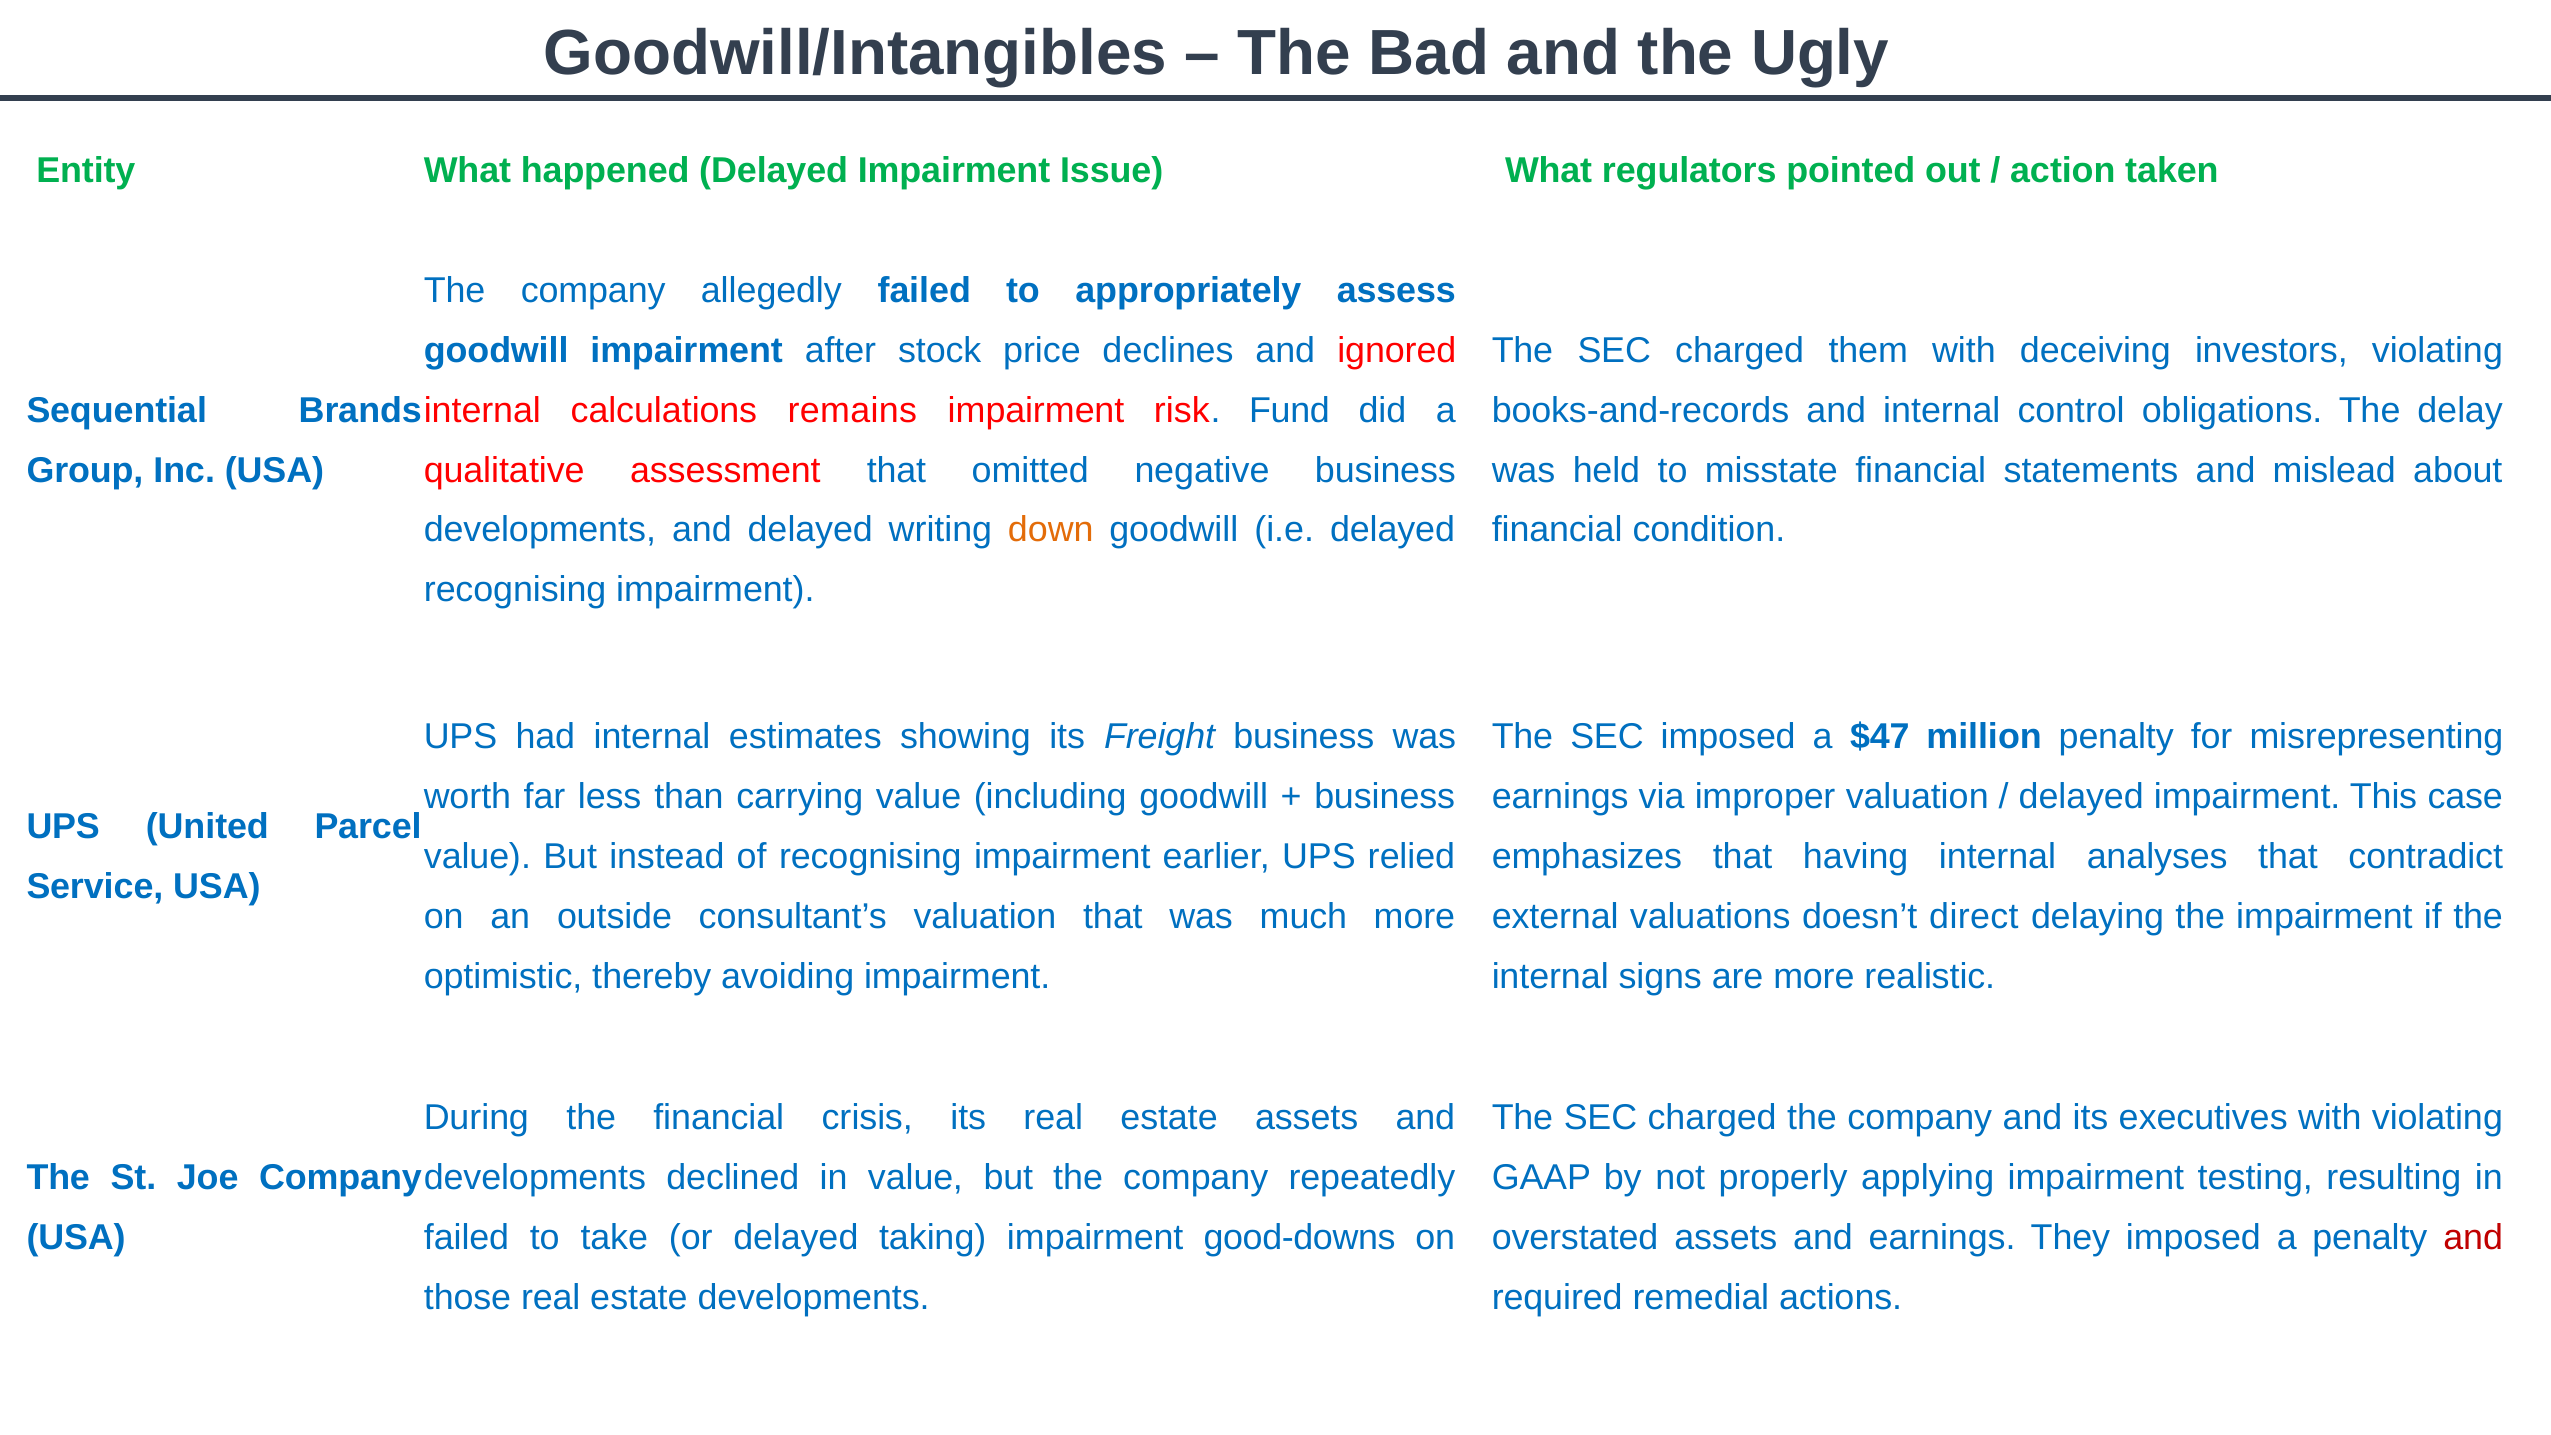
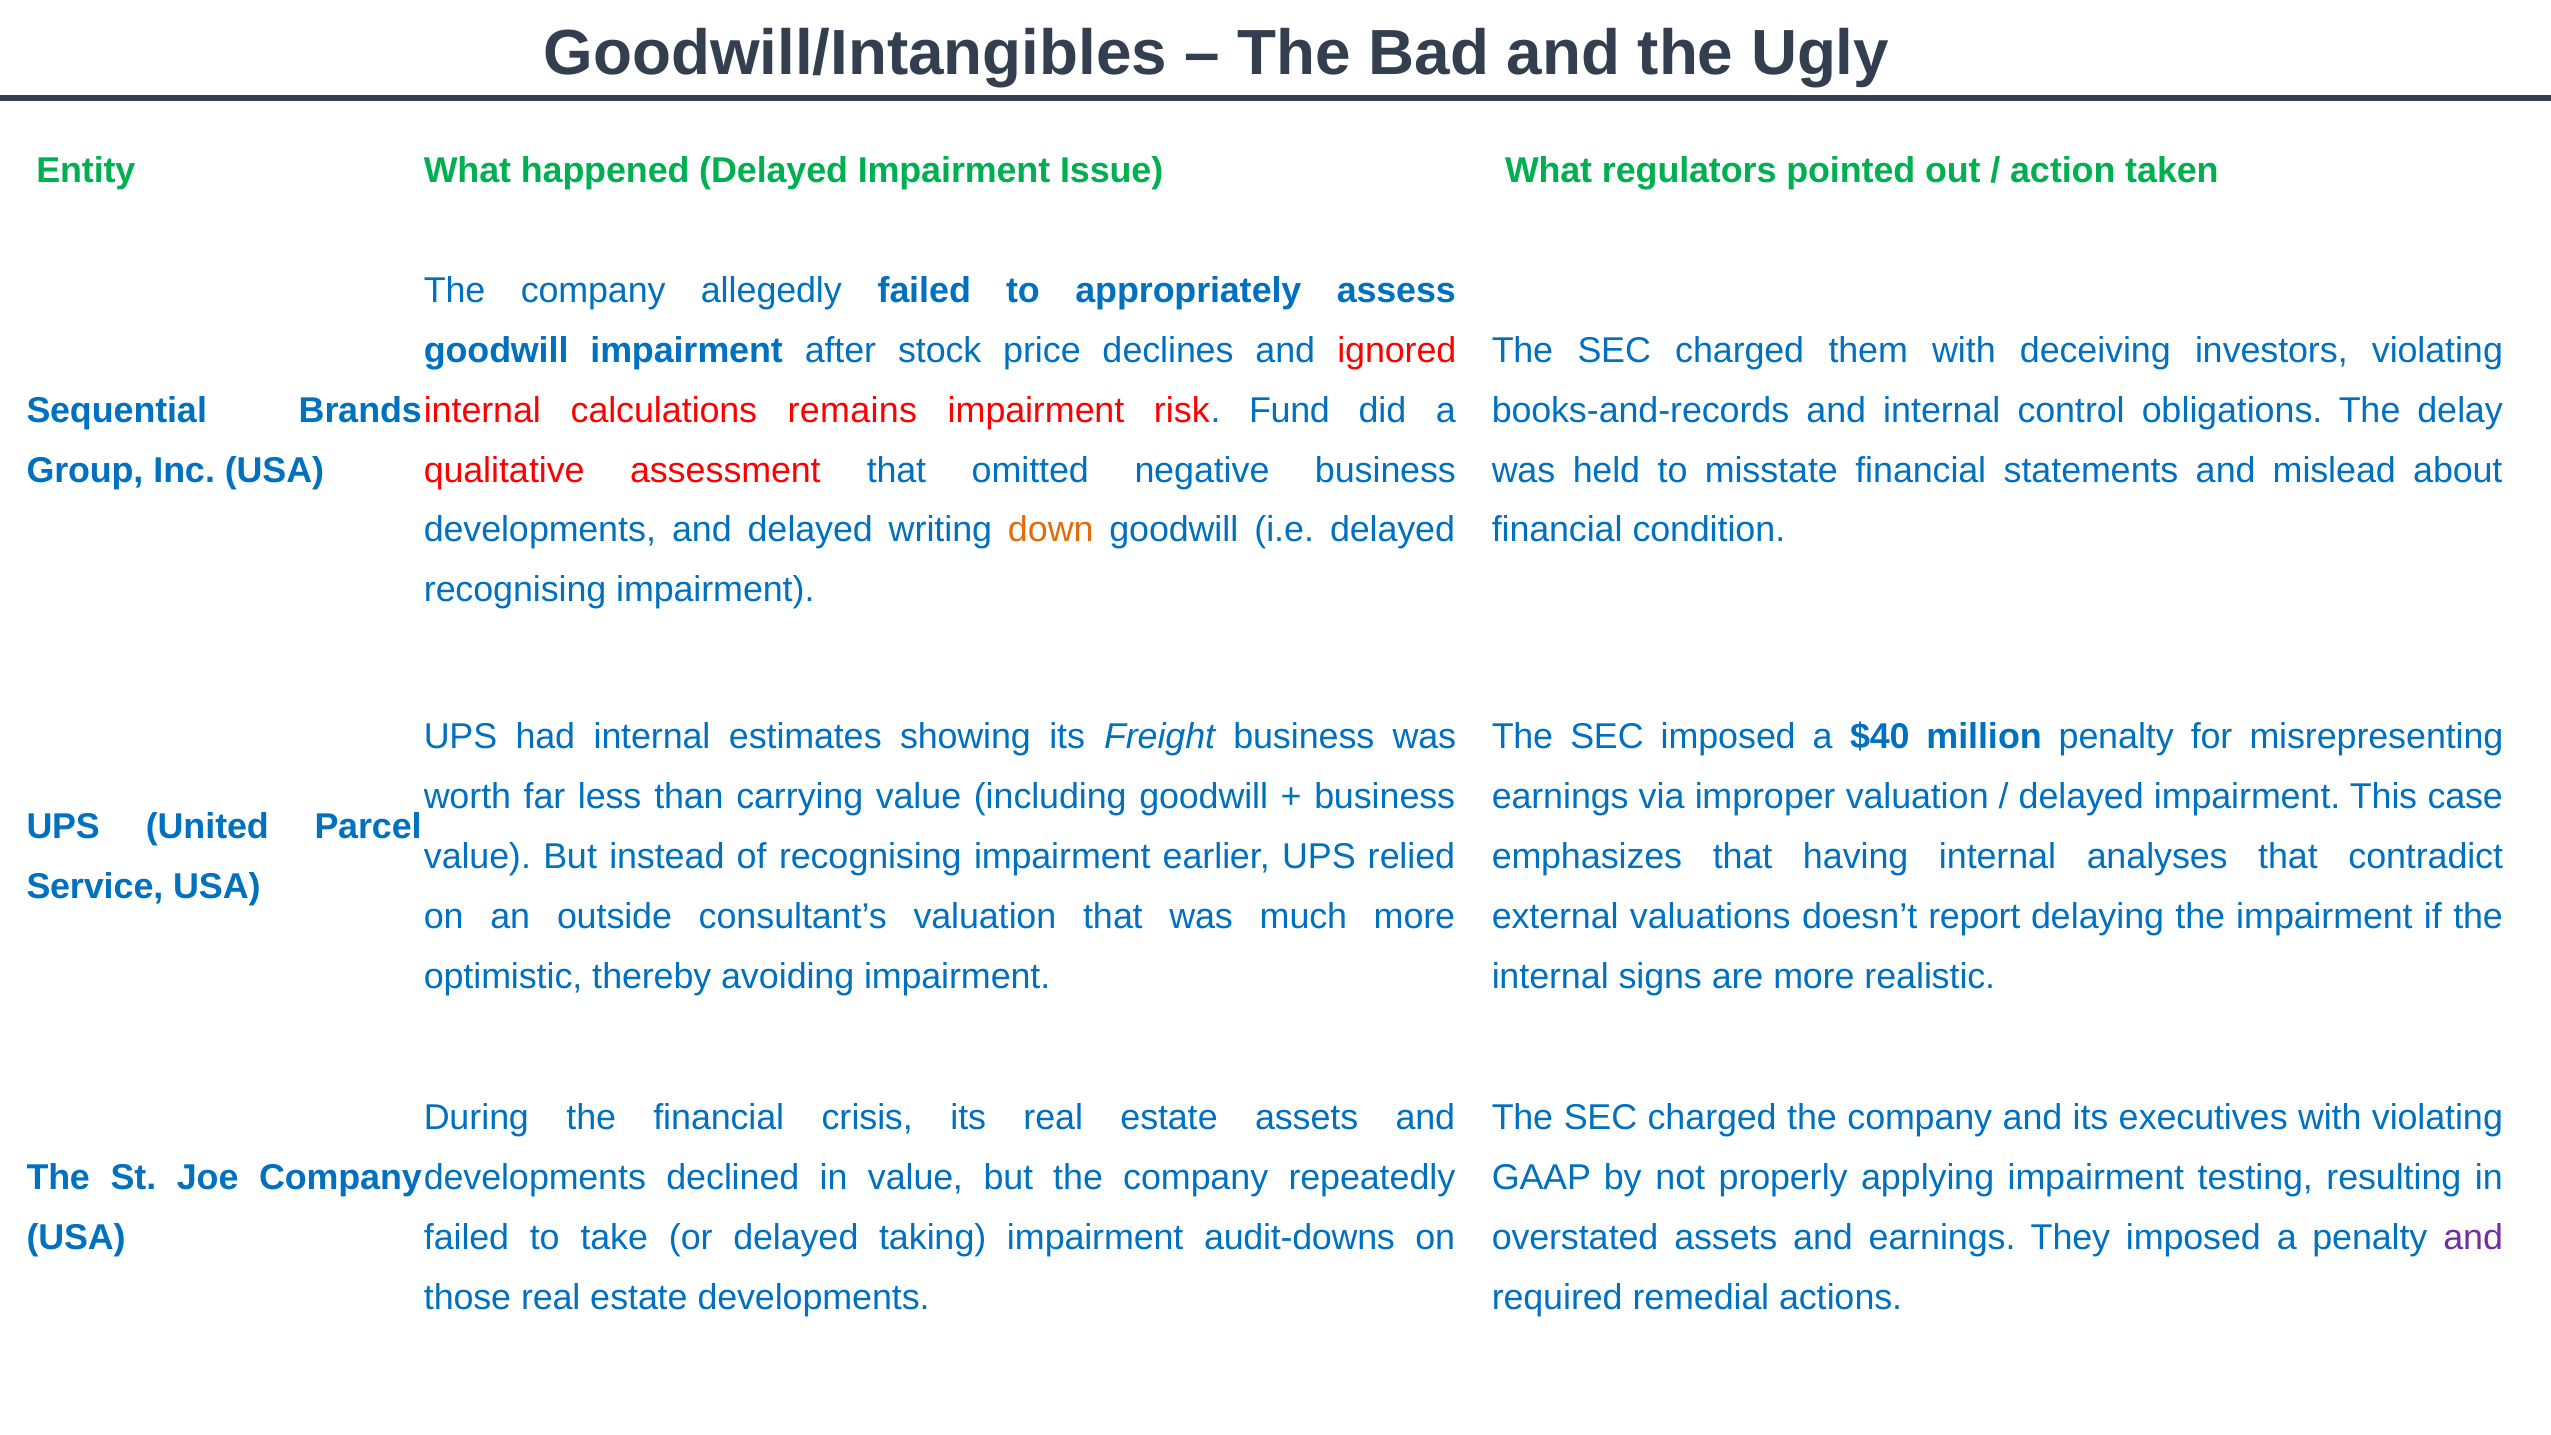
$47: $47 -> $40
direct: direct -> report
good-downs: good-downs -> audit-downs
and at (2473, 1238) colour: red -> purple
